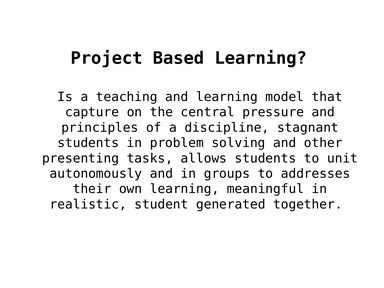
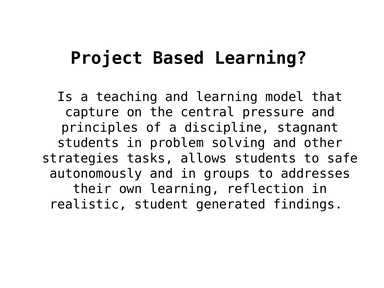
presenting: presenting -> strategies
unit: unit -> safe
meaningful: meaningful -> reflection
together: together -> findings
